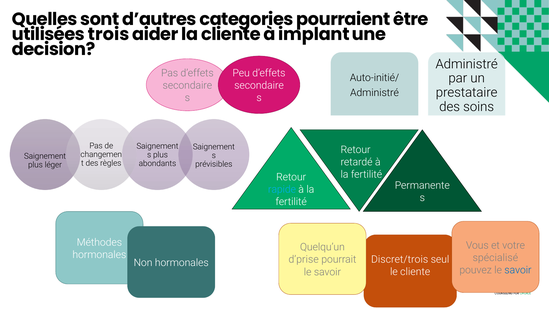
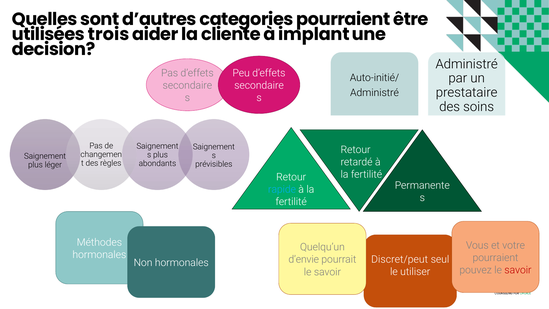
spécialisé at (495, 257): spécialisé -> pourraient
Discret/trois: Discret/trois -> Discret/peut
d’prise: d’prise -> d’envie
savoir at (518, 270) colour: blue -> red
le cliente: cliente -> utiliser
